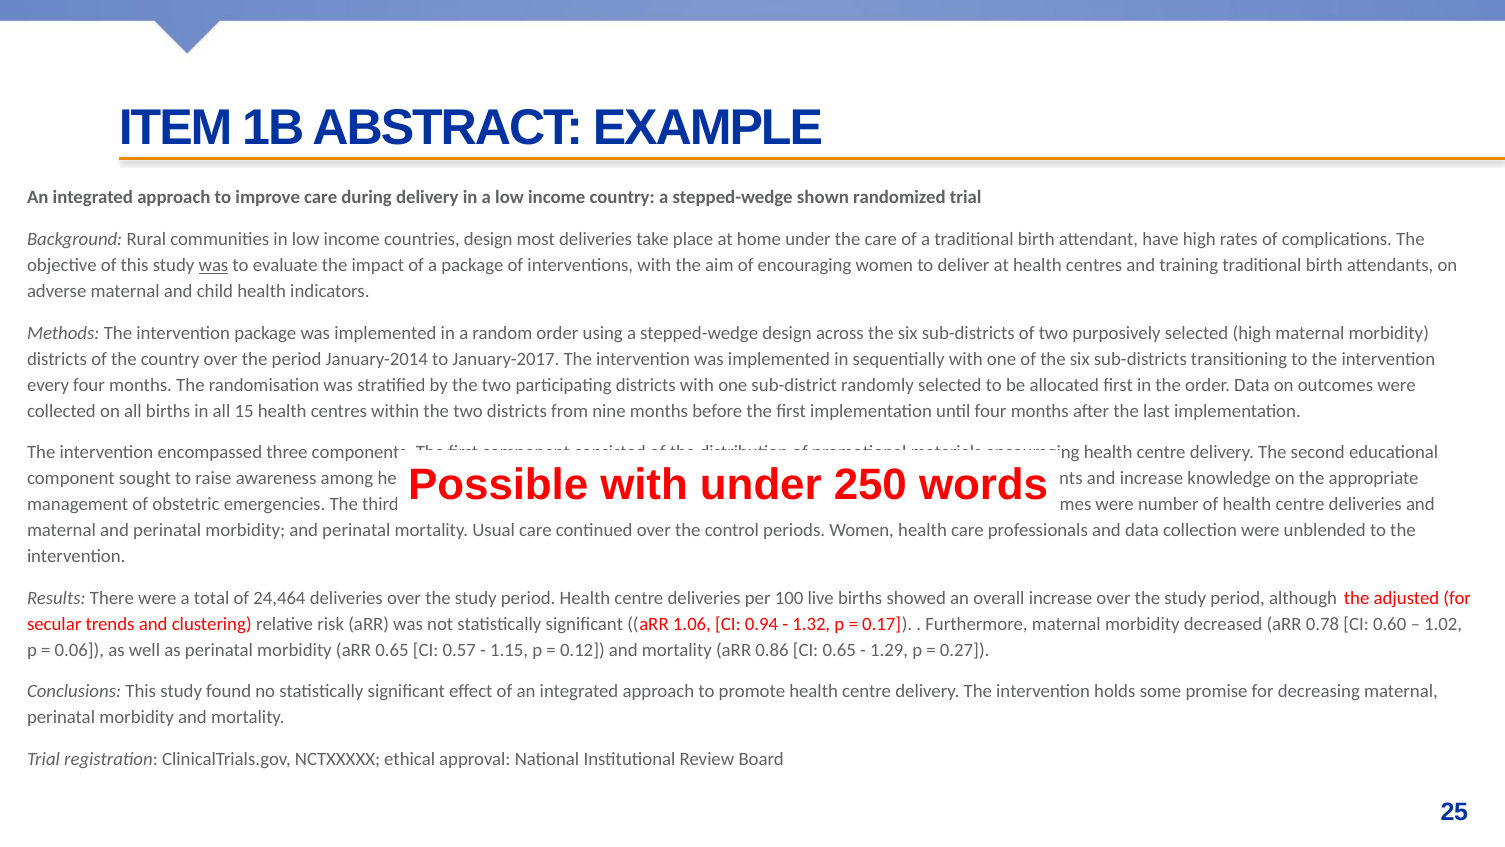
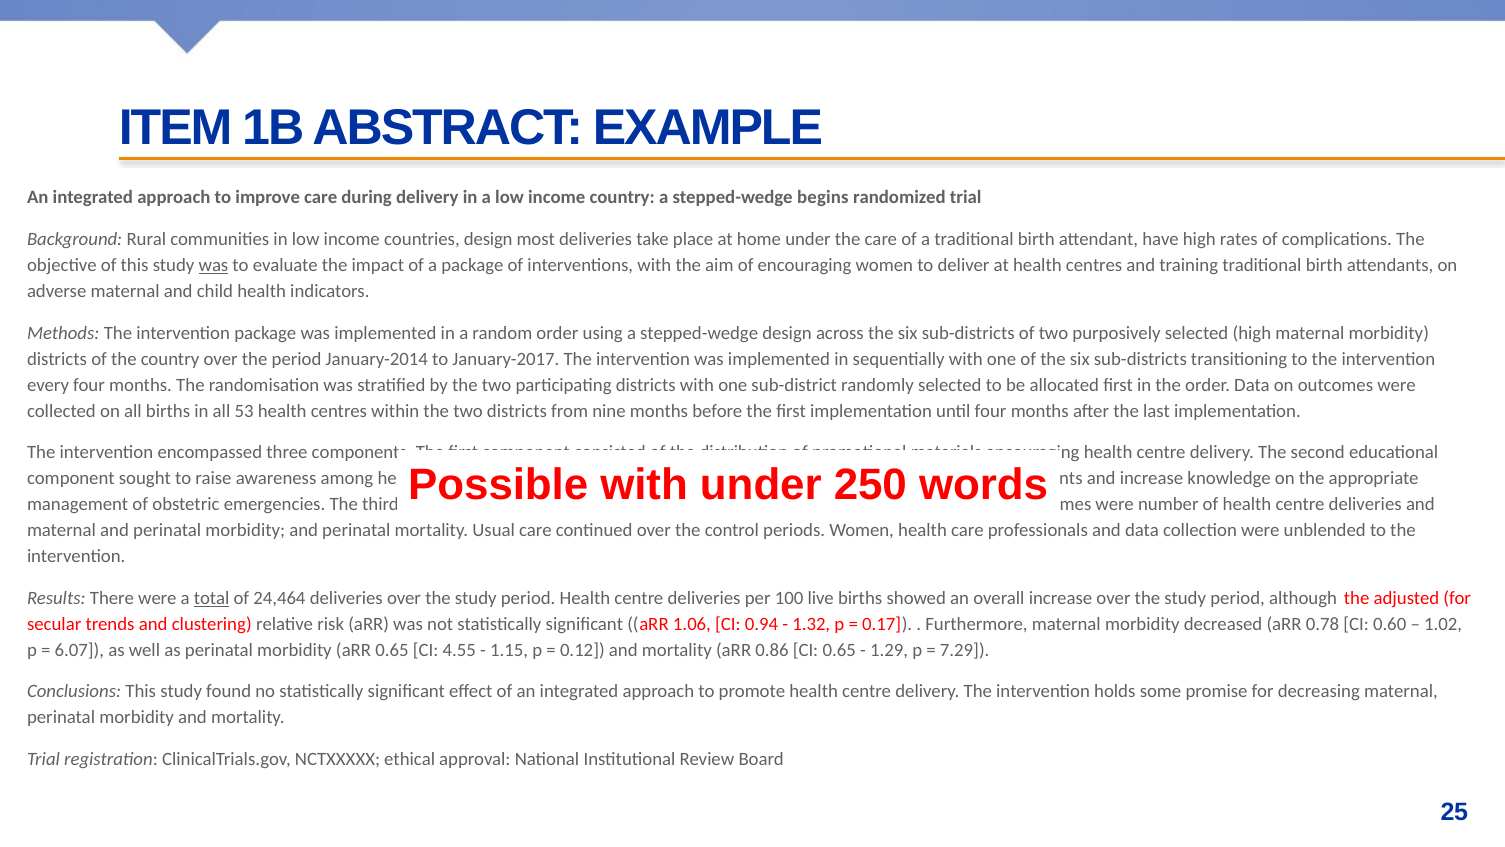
shown: shown -> begins
15: 15 -> 53
total underline: none -> present
0.06: 0.06 -> 6.07
0.57: 0.57 -> 4.55
0.27: 0.27 -> 7.29
